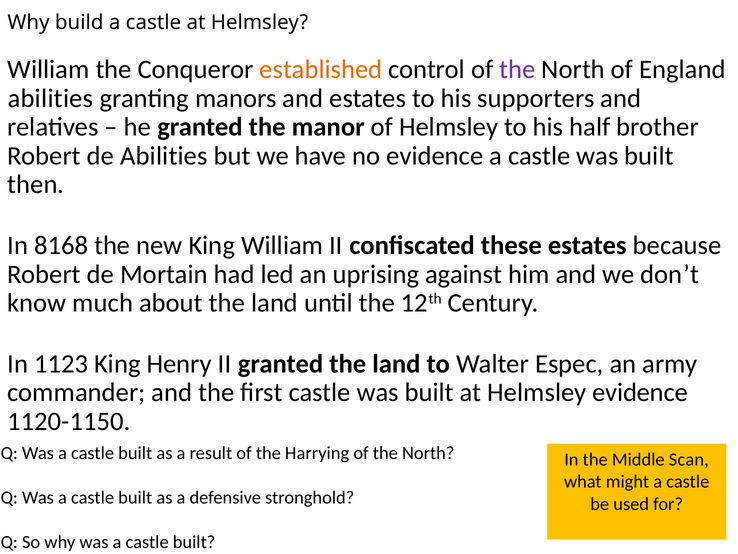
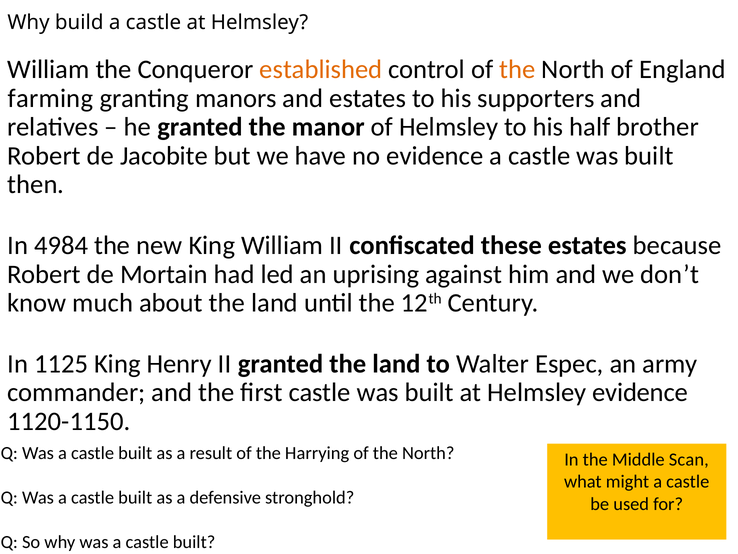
the at (517, 69) colour: purple -> orange
abilities at (50, 98): abilities -> farming
de Abilities: Abilities -> Jacobite
8168: 8168 -> 4984
1123: 1123 -> 1125
